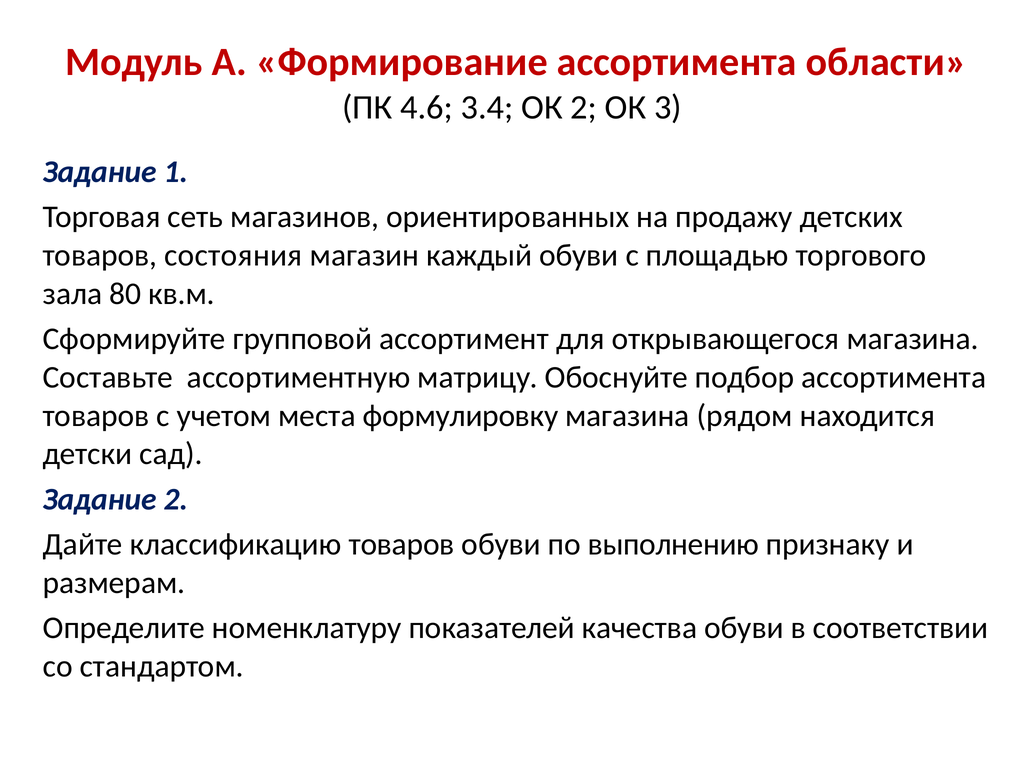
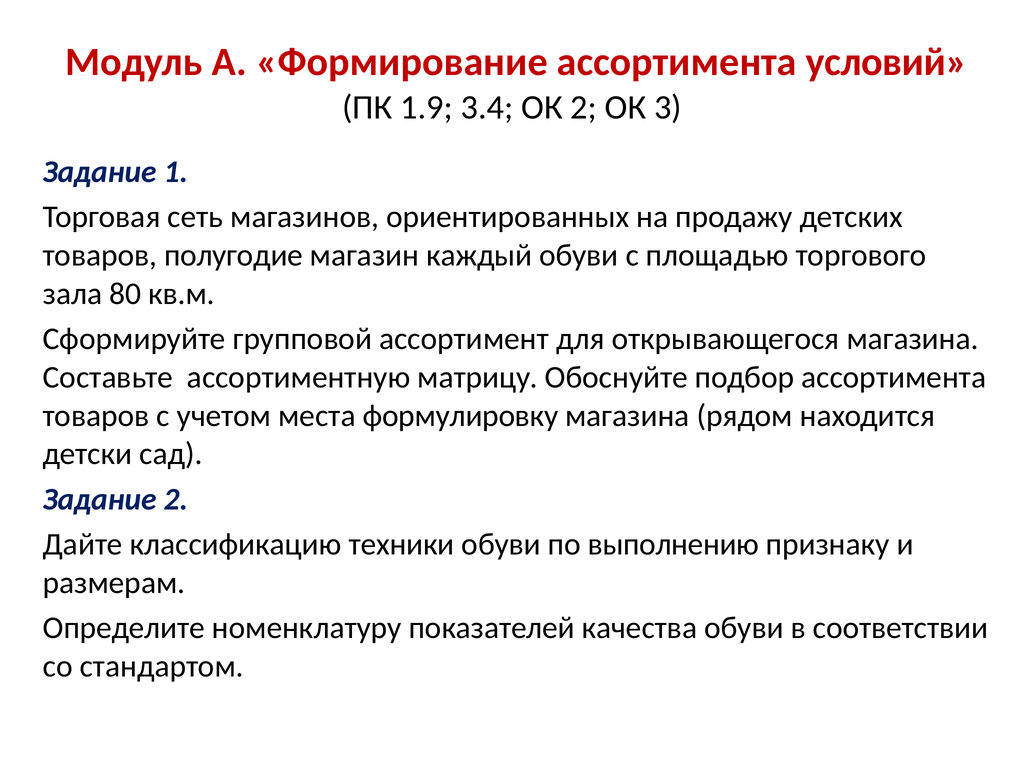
области: области -> условий
4.6: 4.6 -> 1.9
состояния: состояния -> полугодие
классификацию товаров: товаров -> техники
